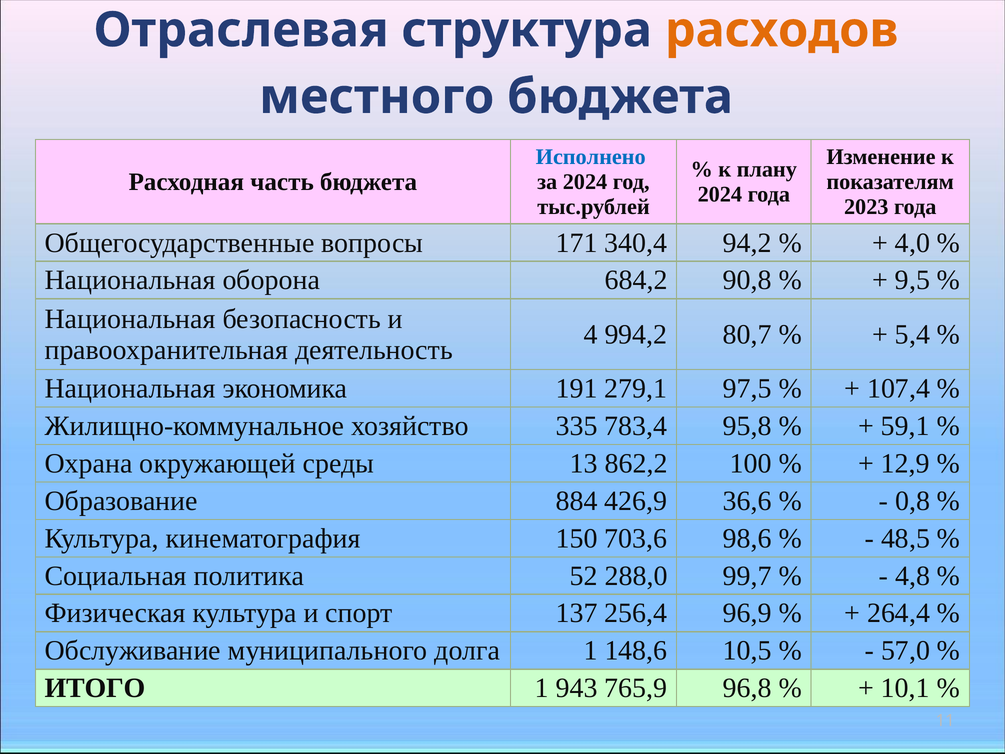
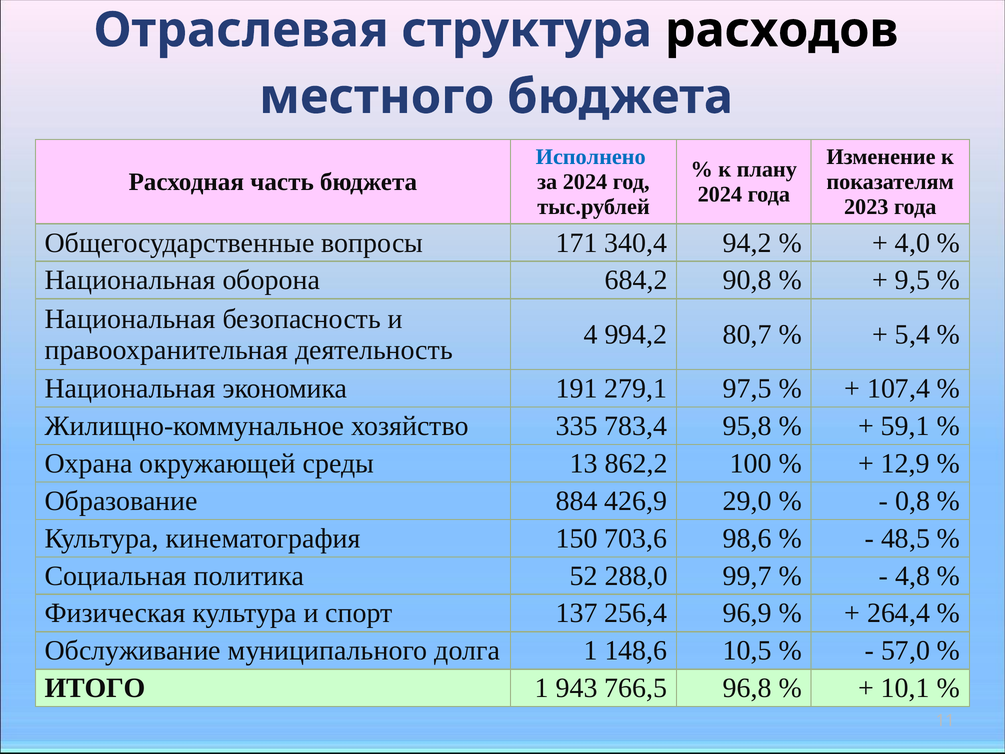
расходов colour: orange -> black
36,6: 36,6 -> 29,0
765,9: 765,9 -> 766,5
